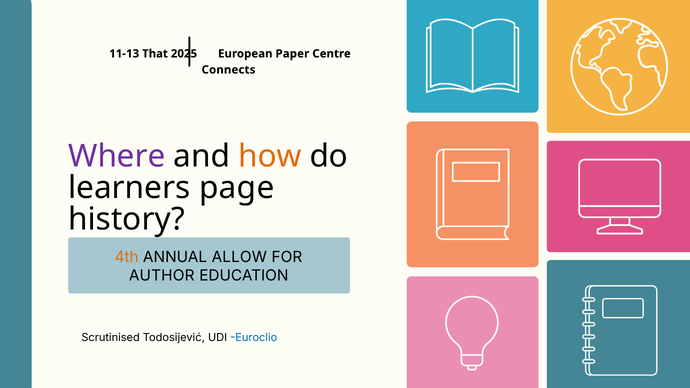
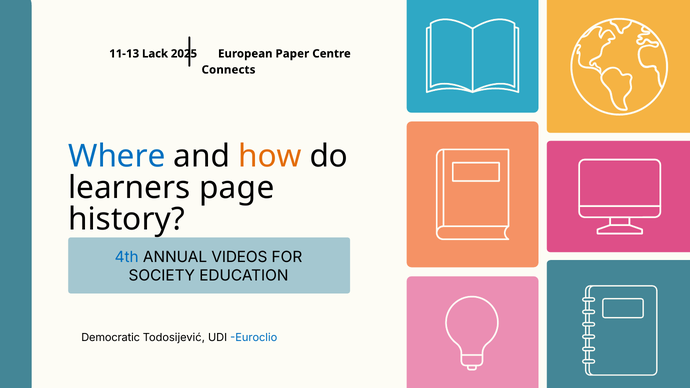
That: That -> Lack
Where colour: purple -> blue
4th colour: orange -> blue
ALLOW: ALLOW -> VIDEOS
AUTHOR: AUTHOR -> SOCIETY
Scrutinised: Scrutinised -> Democratic
